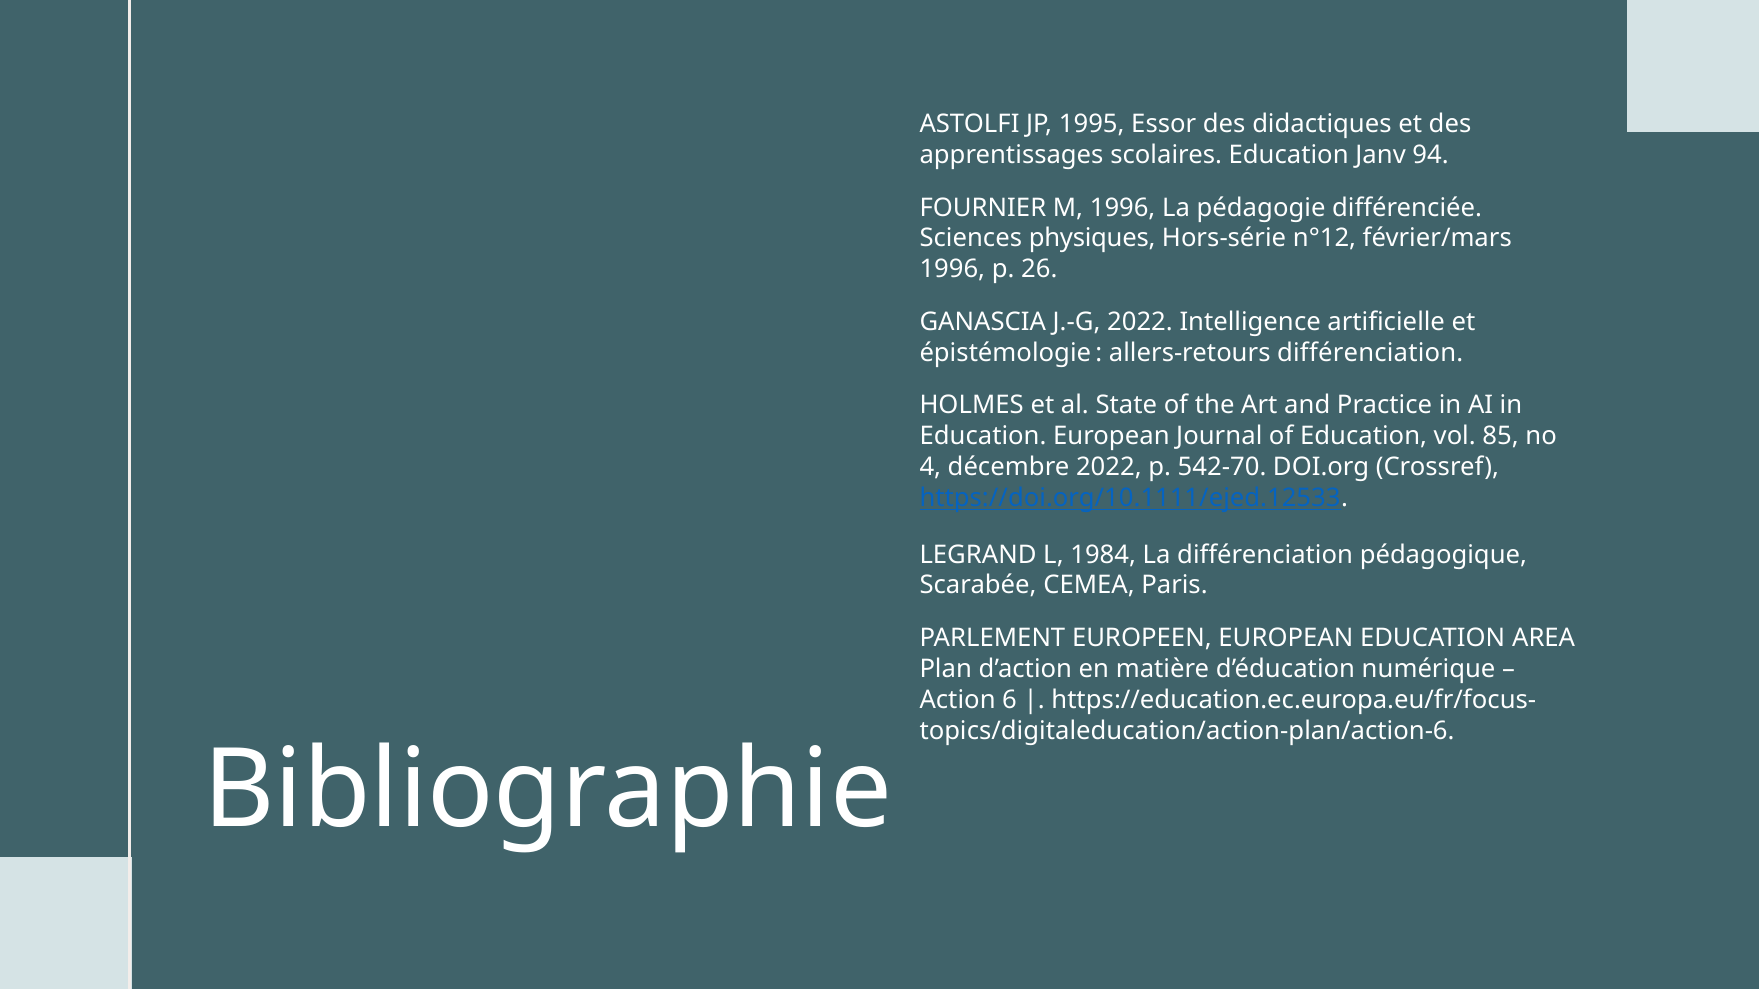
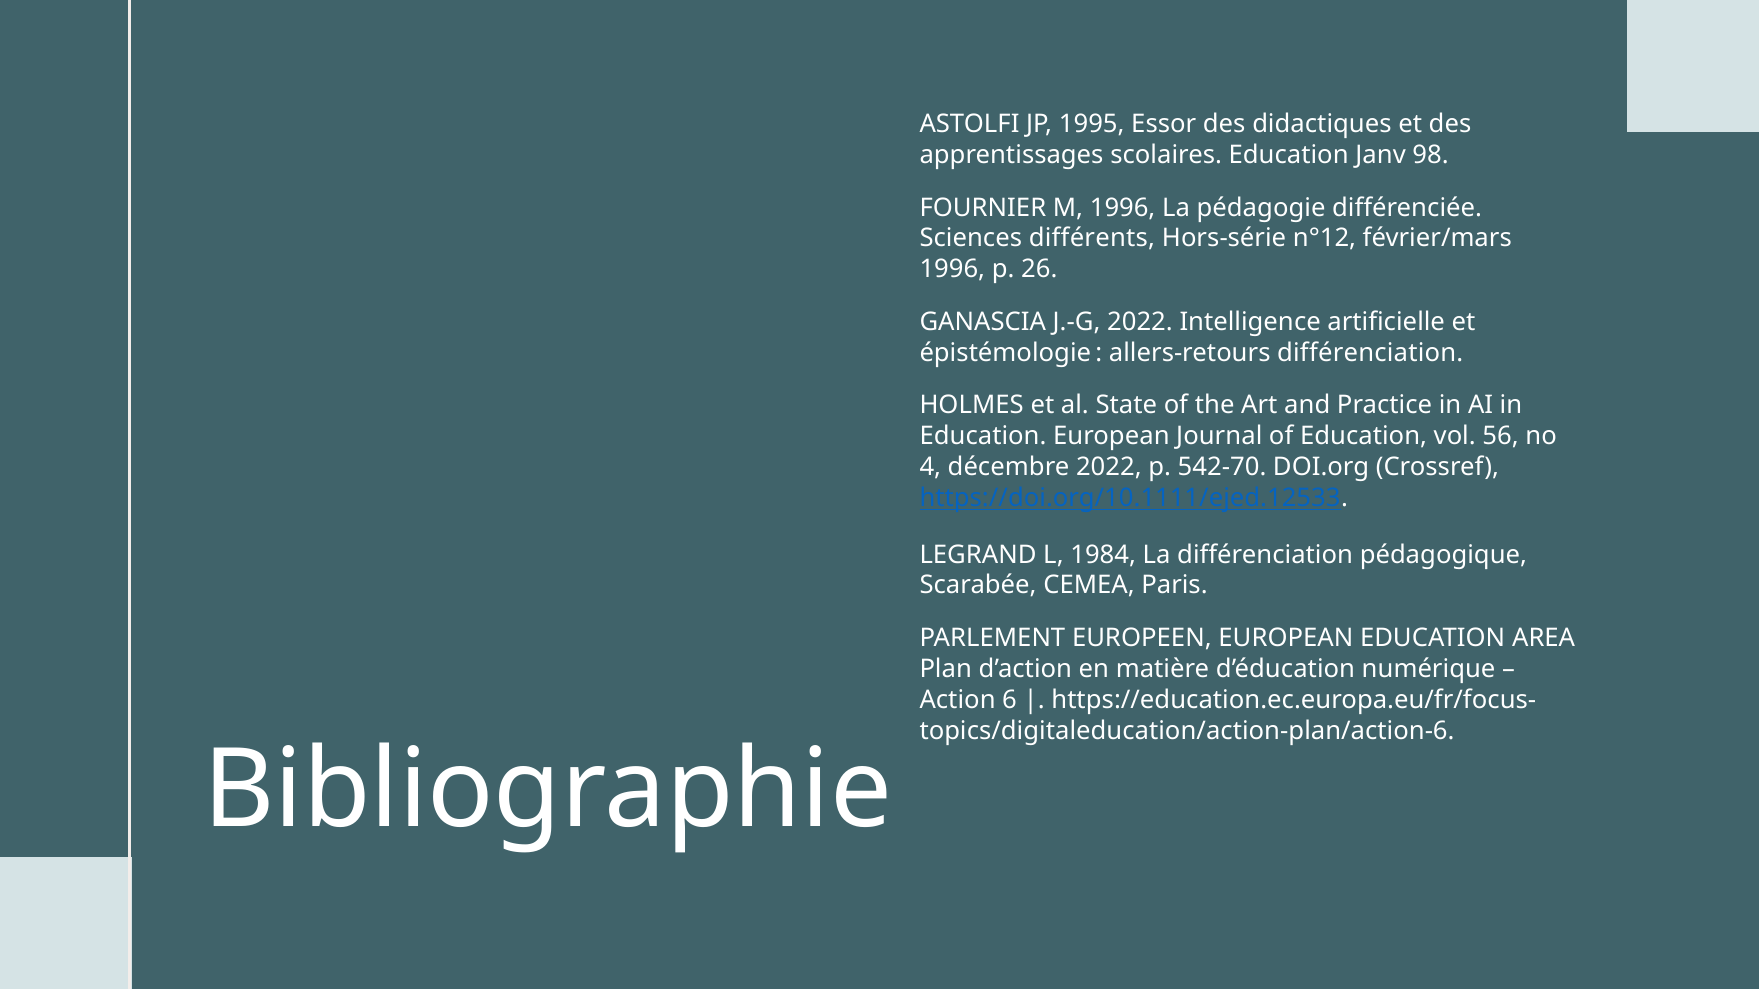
94: 94 -> 98
physiques: physiques -> différents
85: 85 -> 56
